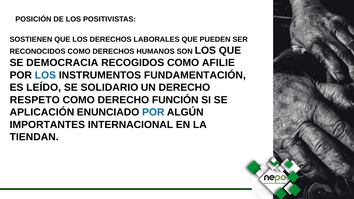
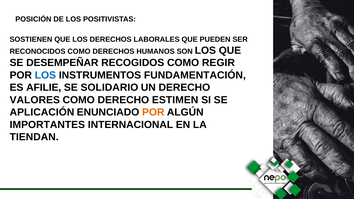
DEMOCRACIA: DEMOCRACIA -> DESEMPEÑAR
AFILIE: AFILIE -> REGIR
LEÍDO: LEÍDO -> AFILIE
RESPETO: RESPETO -> VALORES
FUNCIÓN: FUNCIÓN -> ESTIMEN
POR at (153, 112) colour: blue -> orange
